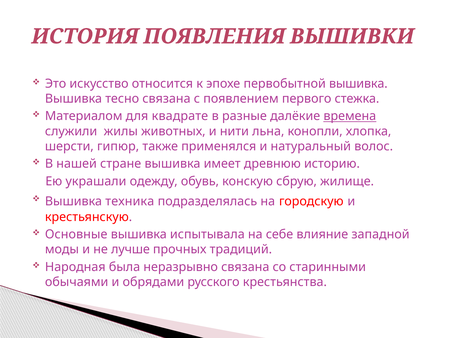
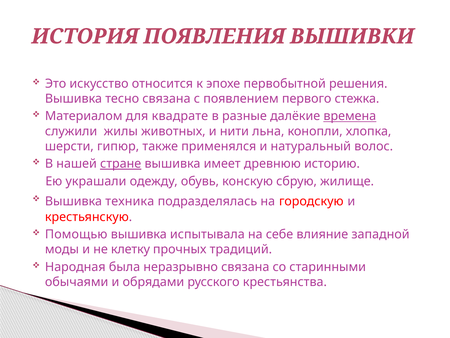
первобытной вышивка: вышивка -> решения
стране underline: none -> present
Основные: Основные -> Помощью
лучше: лучше -> клетку
